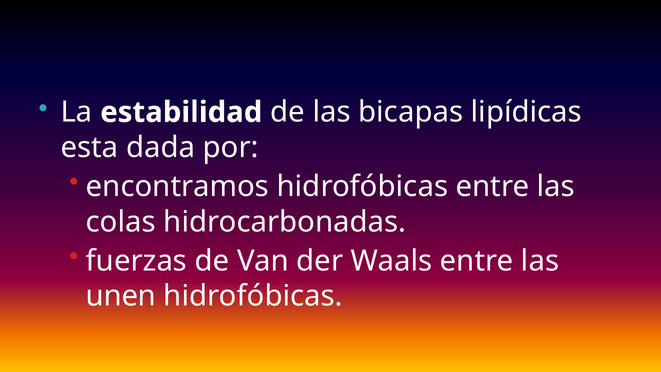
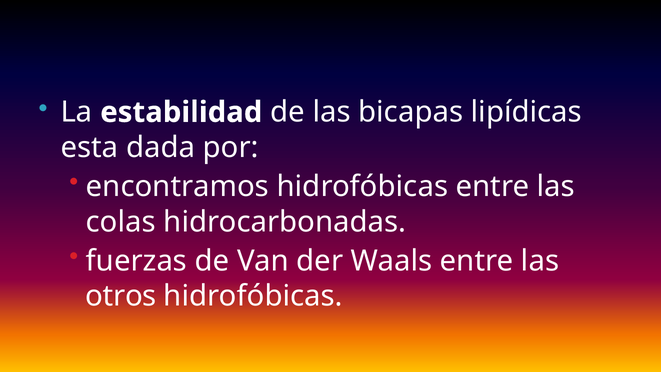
unen: unen -> otros
